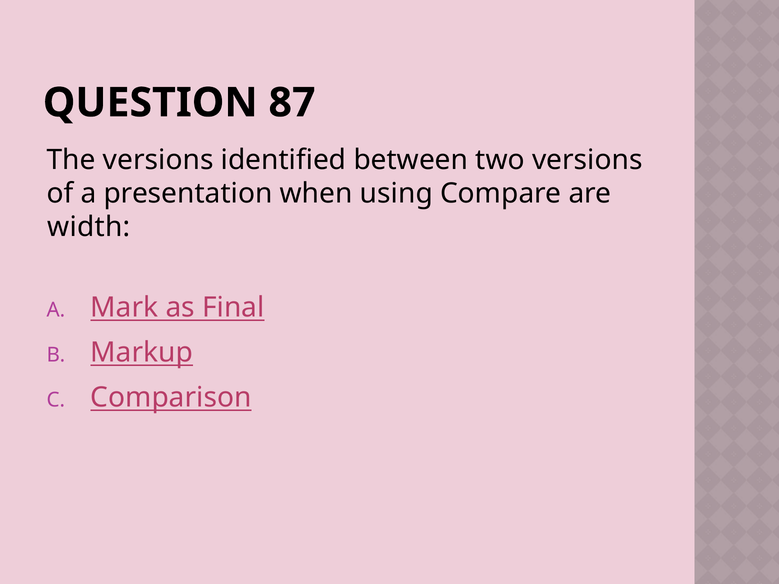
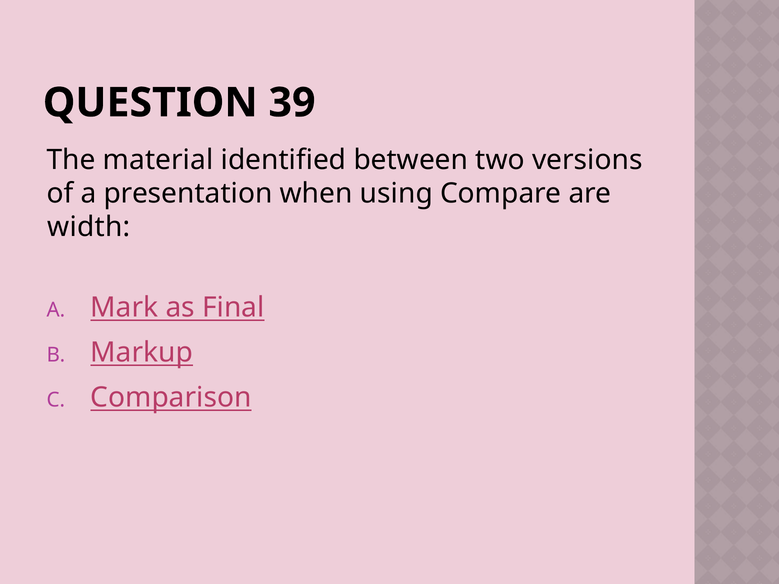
87: 87 -> 39
The versions: versions -> material
